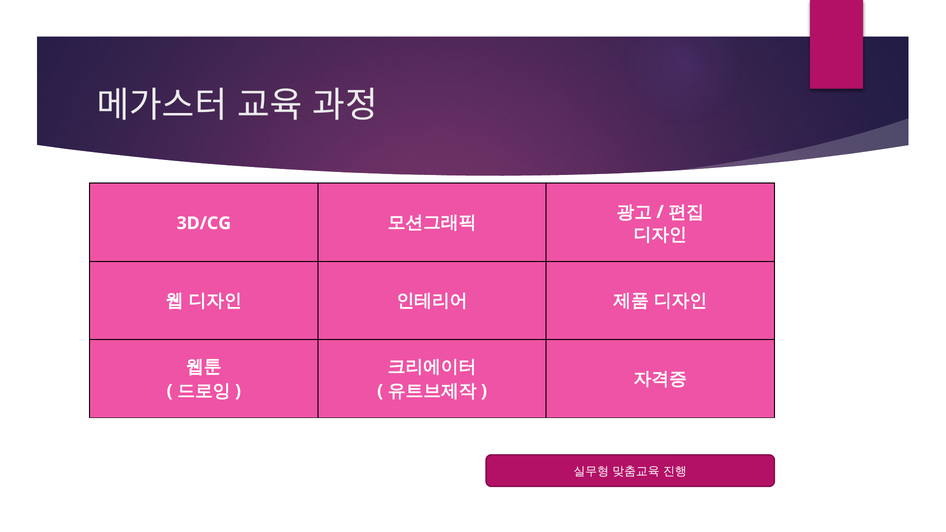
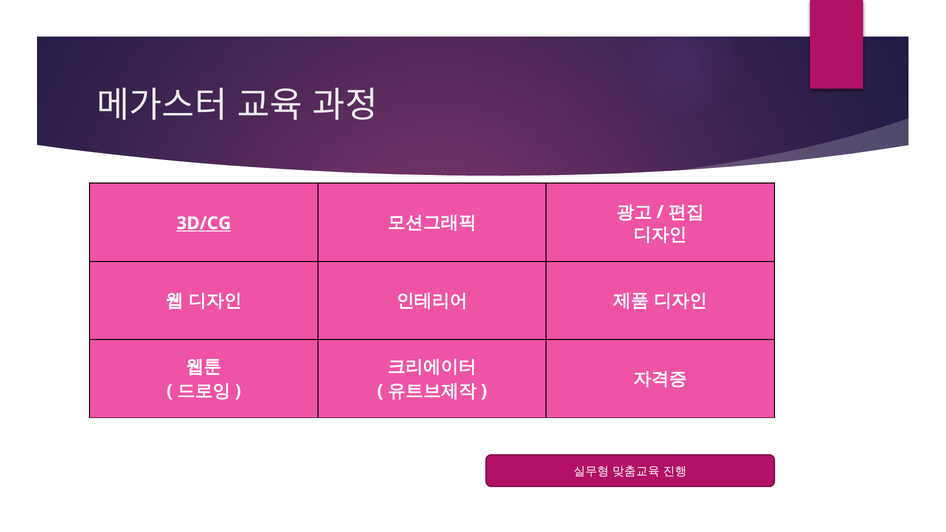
3D/CG underline: none -> present
